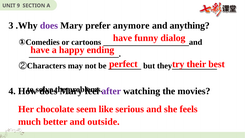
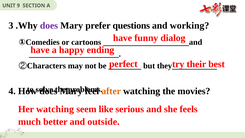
anymore: anymore -> questions
anything: anything -> working
after colour: purple -> orange
Her chocolate: chocolate -> watching
